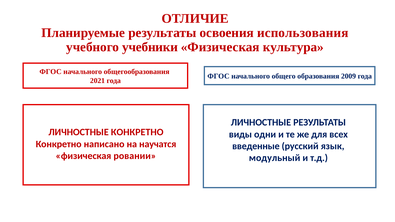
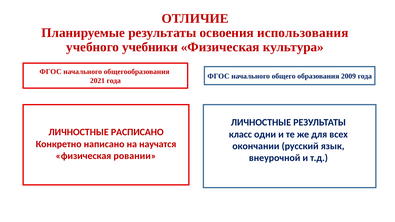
ЛИЧНОСТНЫЕ КОНКРЕТНО: КОНКРЕТНО -> РАСПИСАНО
виды: виды -> класс
введенные: введенные -> окончании
модульный: модульный -> внеурочной
